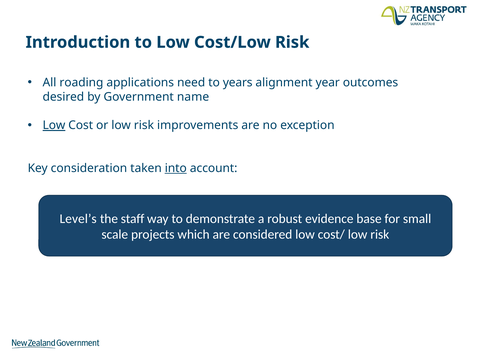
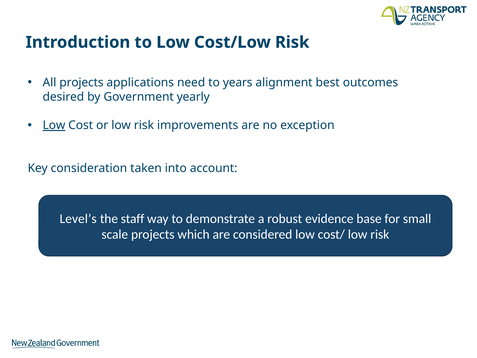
All roading: roading -> projects
year: year -> best
name: name -> yearly
into underline: present -> none
